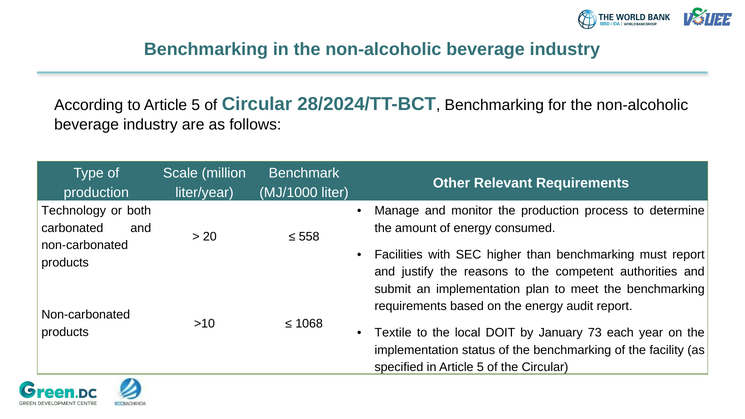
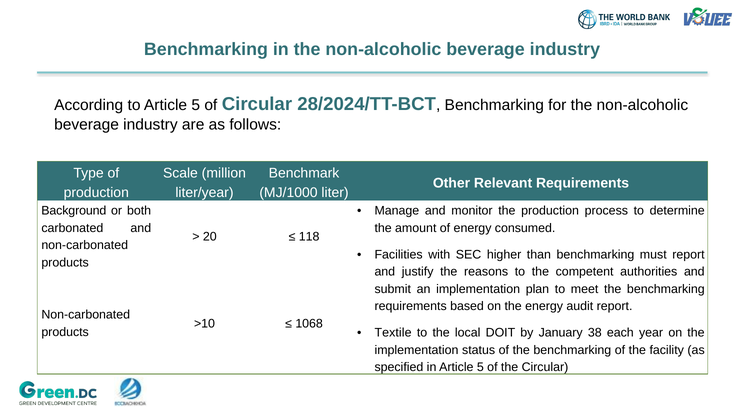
Technology: Technology -> Background
558: 558 -> 118
73: 73 -> 38
